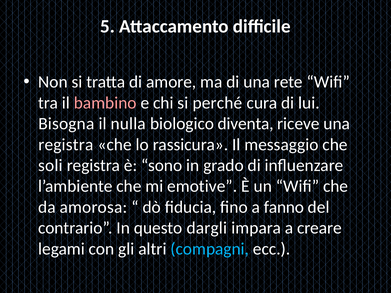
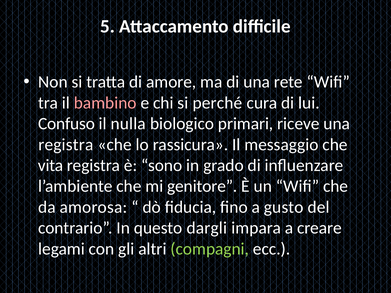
Bisogna: Bisogna -> Confuso
diventa: diventa -> primari
soli: soli -> vita
emotive: emotive -> genitore
fanno: fanno -> gusto
compagni colour: light blue -> light green
